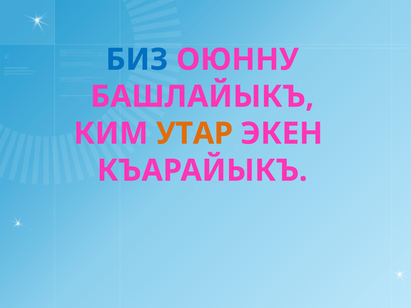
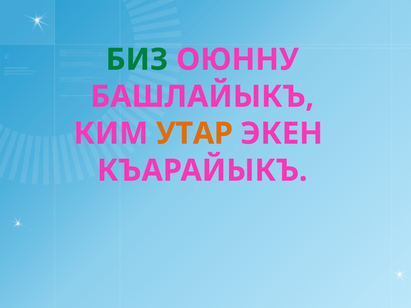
БИЗ colour: blue -> green
